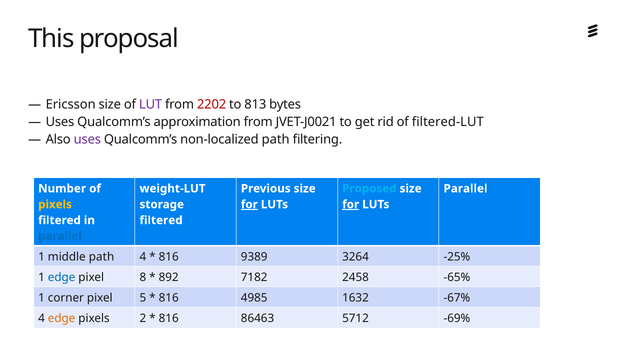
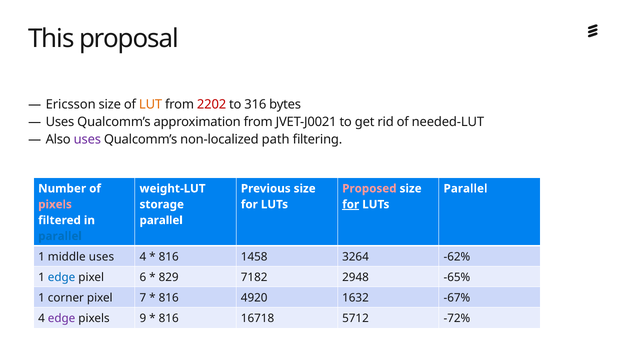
LUT colour: purple -> orange
813: 813 -> 316
filtered-LUT: filtered-LUT -> needed-LUT
Proposed colour: light blue -> pink
pixels at (55, 204) colour: yellow -> pink
for at (249, 204) underline: present -> none
filtered at (161, 220): filtered -> parallel
middle path: path -> uses
9389: 9389 -> 1458
-25%: -25% -> -62%
8: 8 -> 6
892: 892 -> 829
2458: 2458 -> 2948
5: 5 -> 7
4985: 4985 -> 4920
edge at (62, 318) colour: orange -> purple
2: 2 -> 9
86463: 86463 -> 16718
-69%: -69% -> -72%
